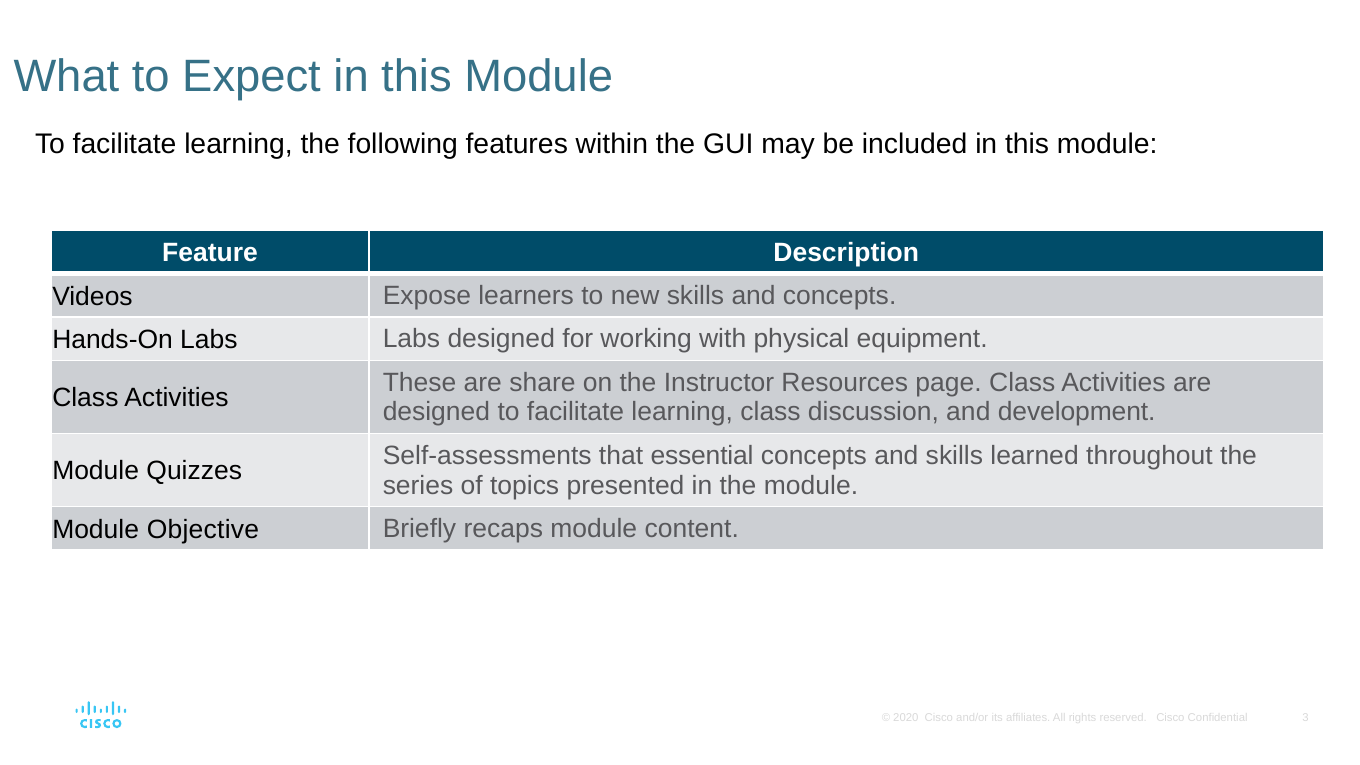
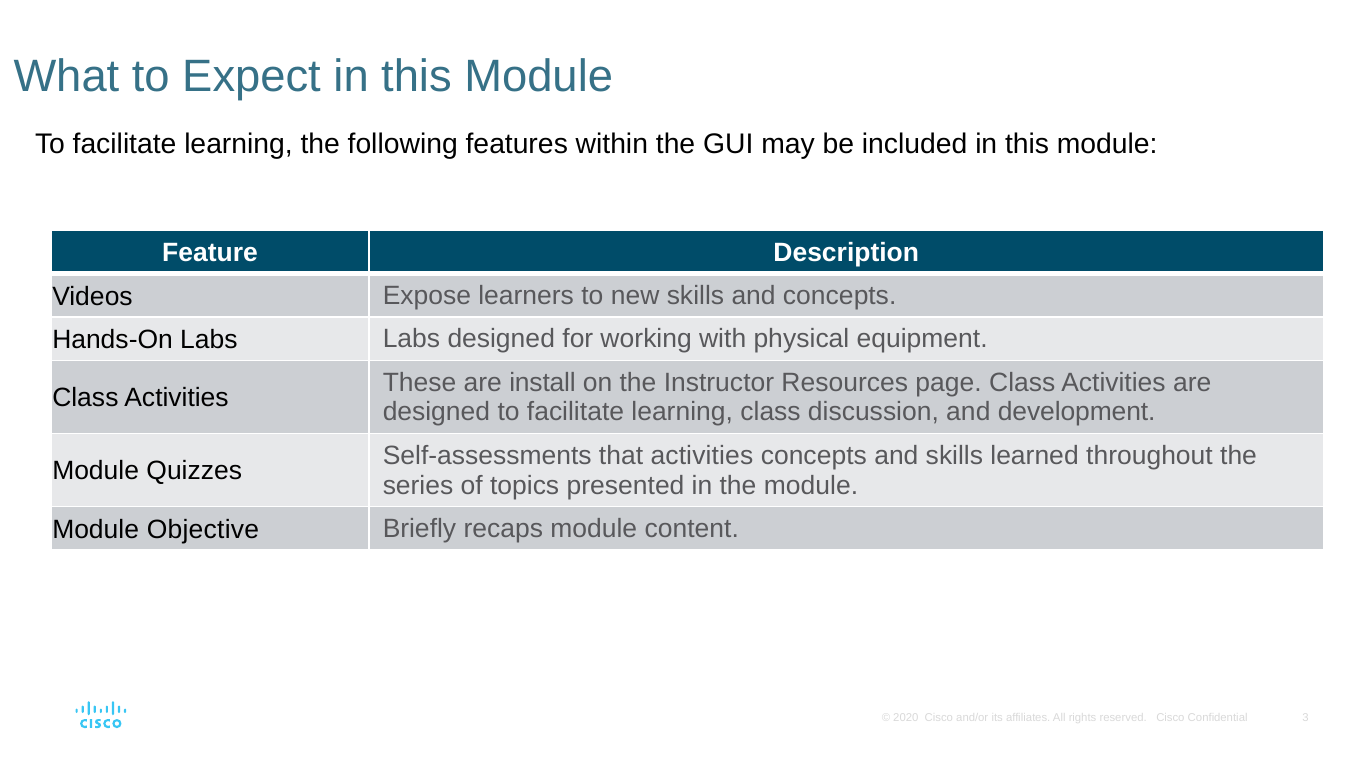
share: share -> install
that essential: essential -> activities
